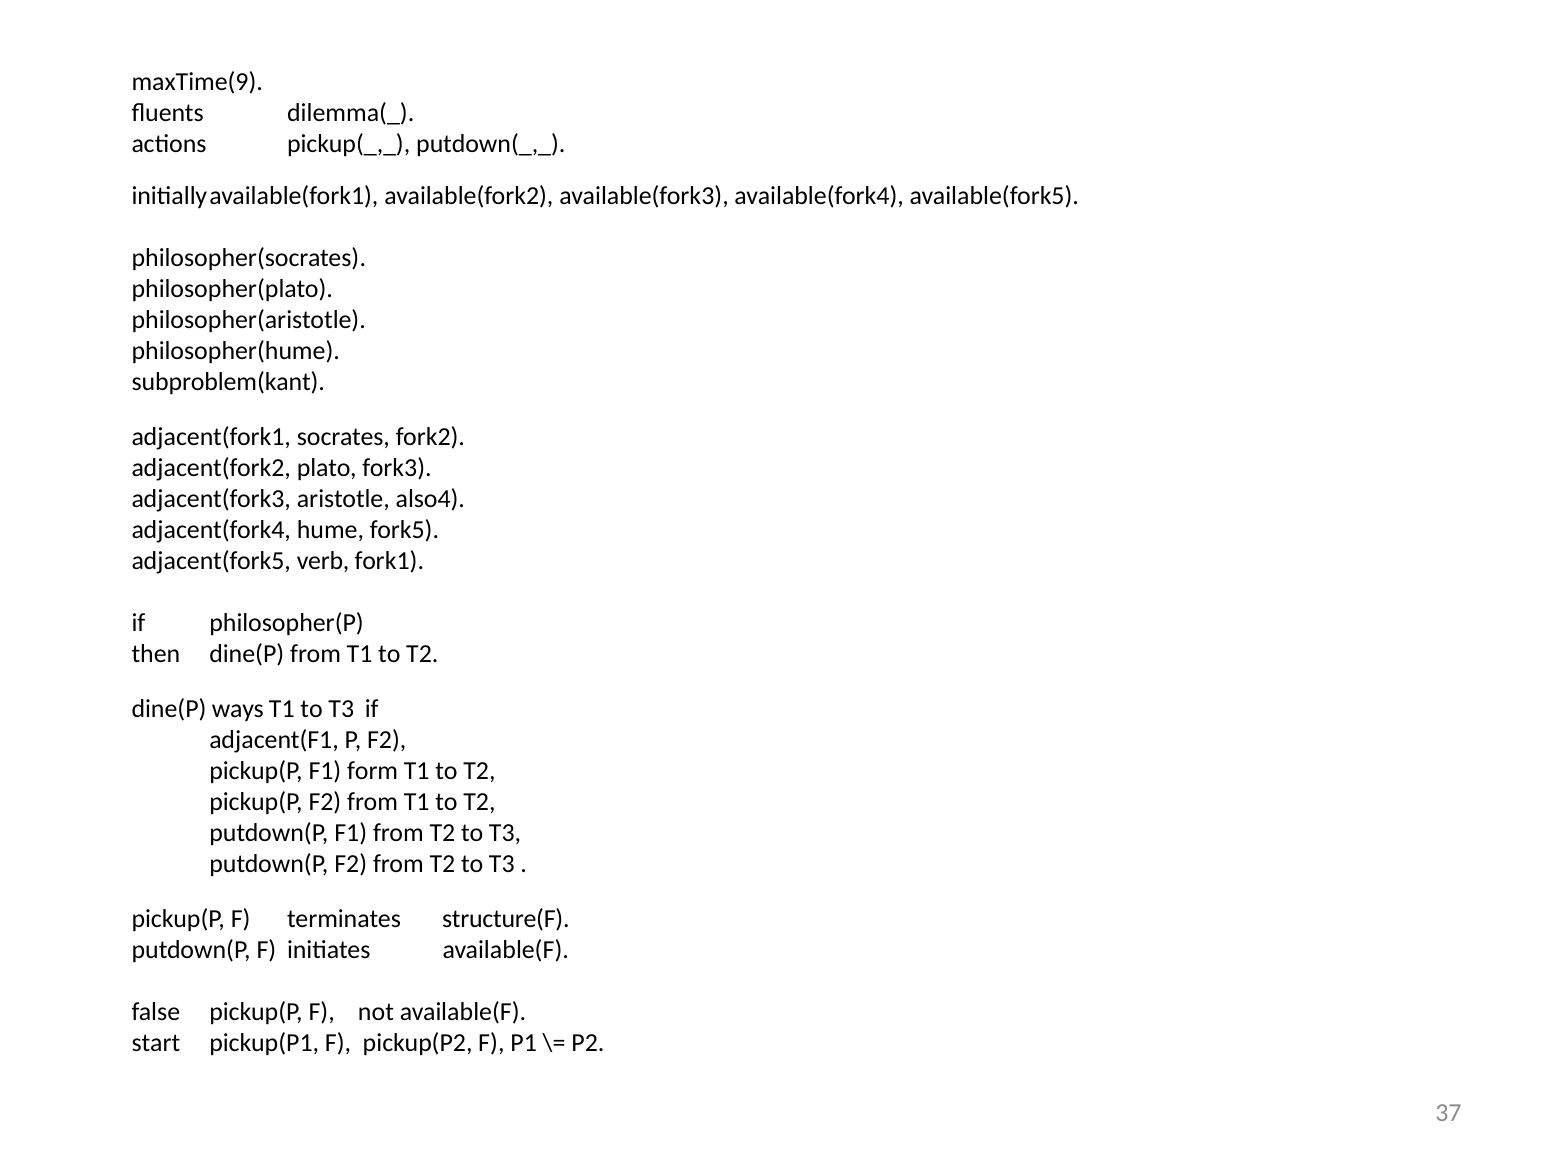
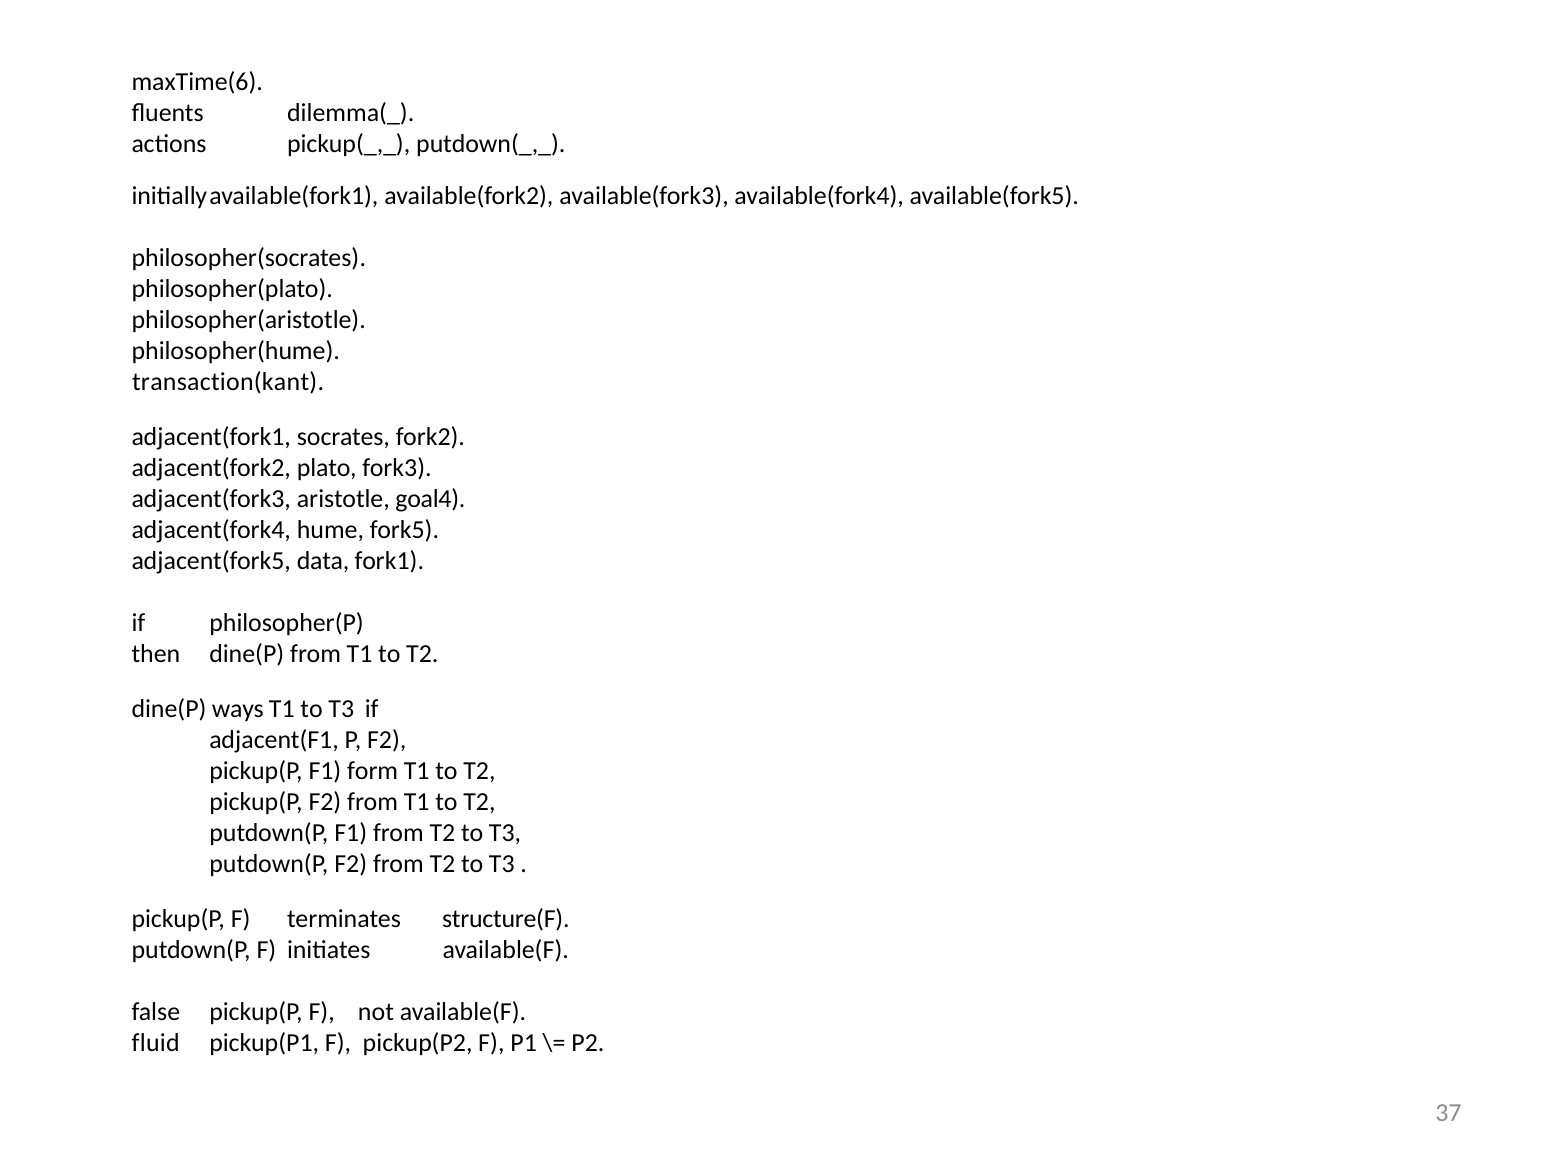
maxTime(9: maxTime(9 -> maxTime(6
subproblem(kant: subproblem(kant -> transaction(kant
also4: also4 -> goal4
verb: verb -> data
start: start -> fluid
